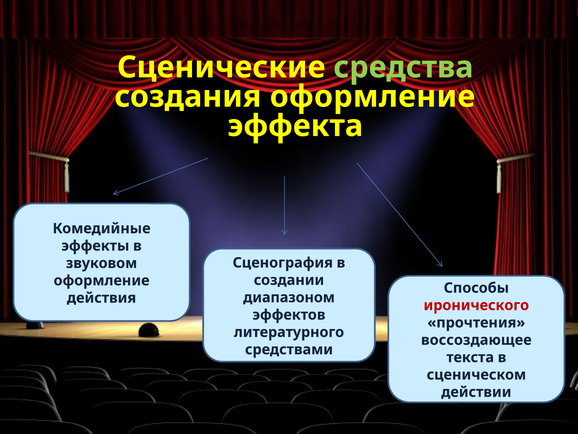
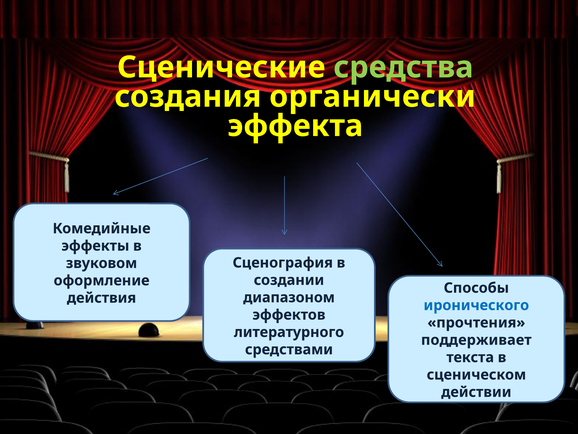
создания оформление: оформление -> органически
иронического colour: red -> blue
воссоздающее: воссоздающее -> поддерживает
